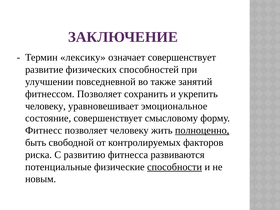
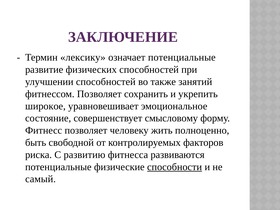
означает совершенствует: совершенствует -> потенциальные
улучшении повседневной: повседневной -> способностей
человеку at (45, 106): человеку -> широкое
полноценно underline: present -> none
новым: новым -> самый
